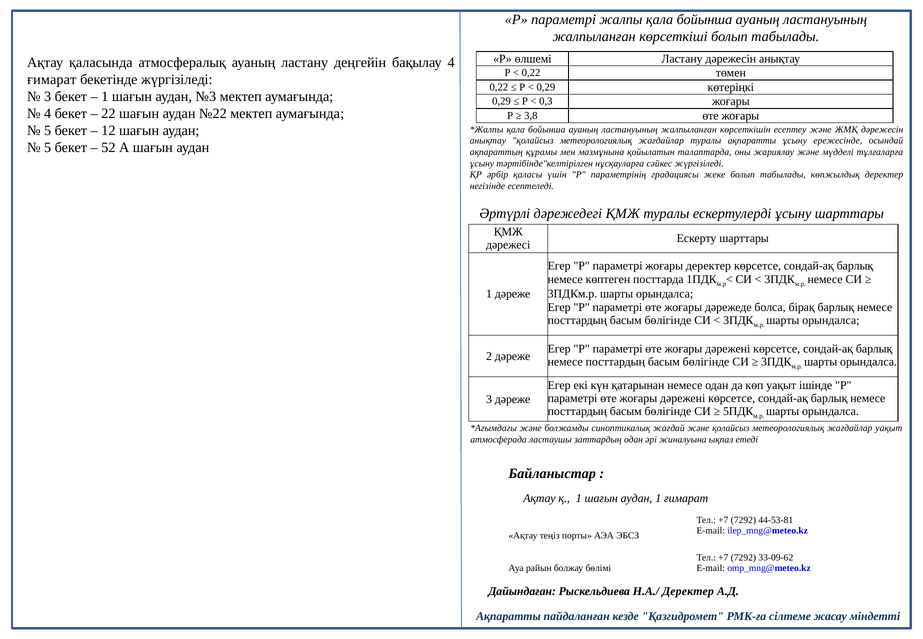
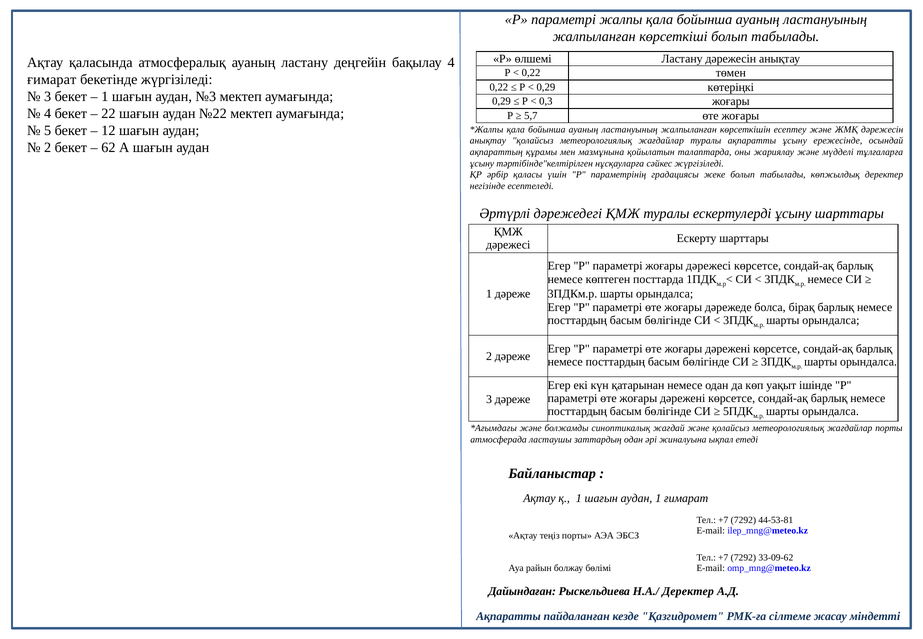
3,8: 3,8 -> 5,7
5 at (48, 148): 5 -> 2
52: 52 -> 62
жоғары деректер: деректер -> дәрежесі
жағдайлар уақыт: уақыт -> порты
